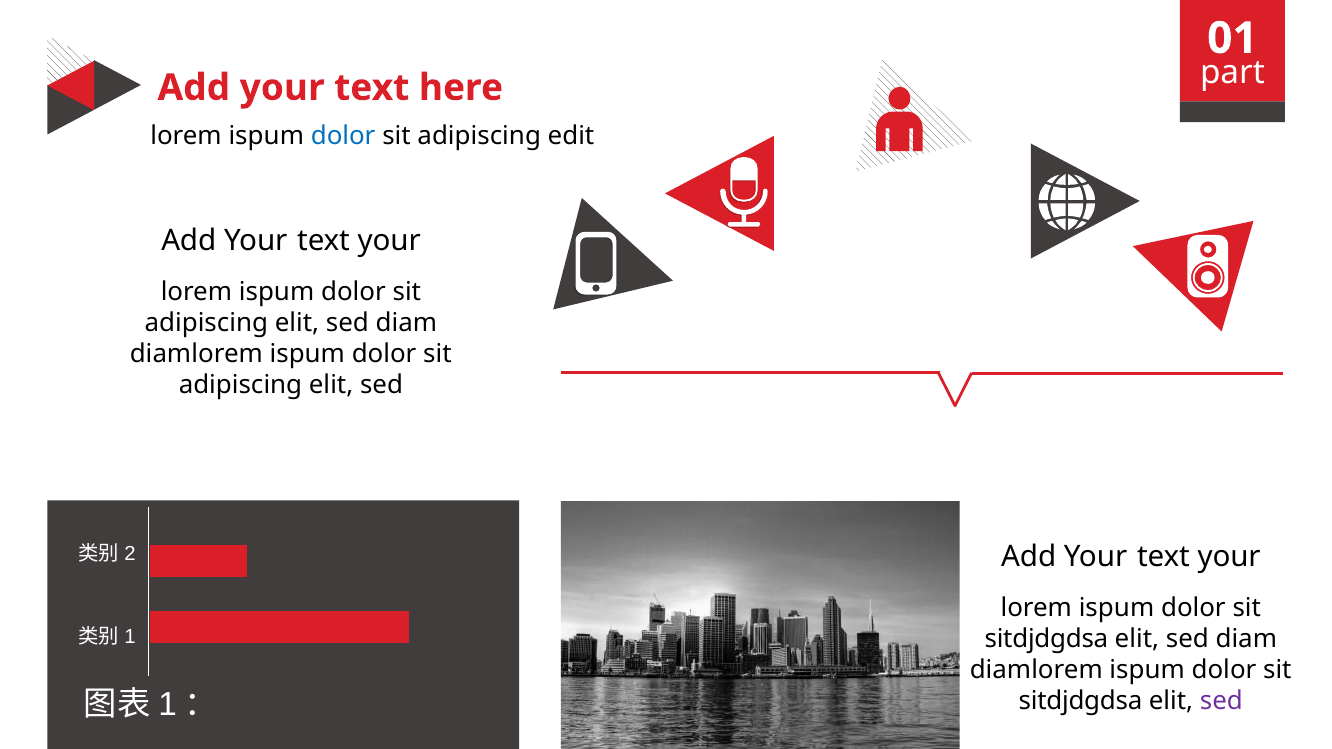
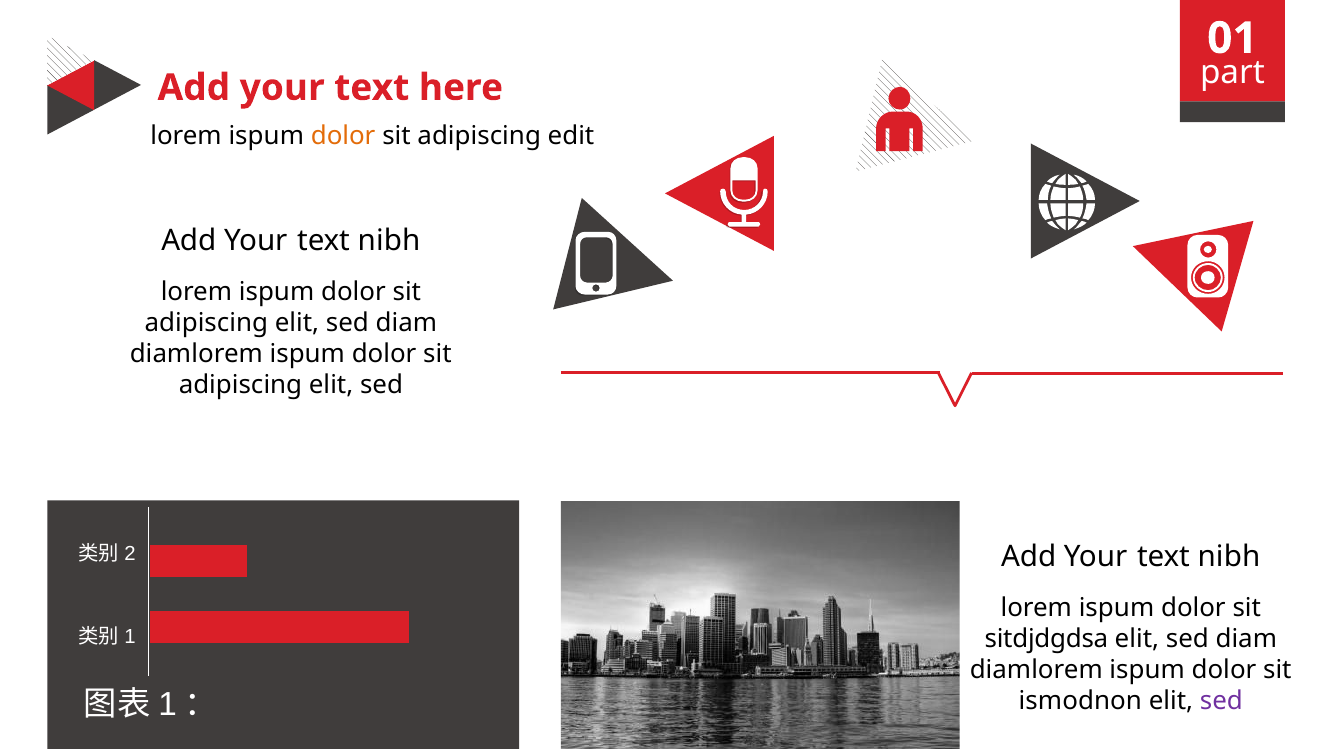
dolor at (343, 136) colour: blue -> orange
your at (389, 241): your -> nibh
your at (1229, 557): your -> nibh
sitdjdgdsa at (1081, 702): sitdjdgdsa -> ismodnon
